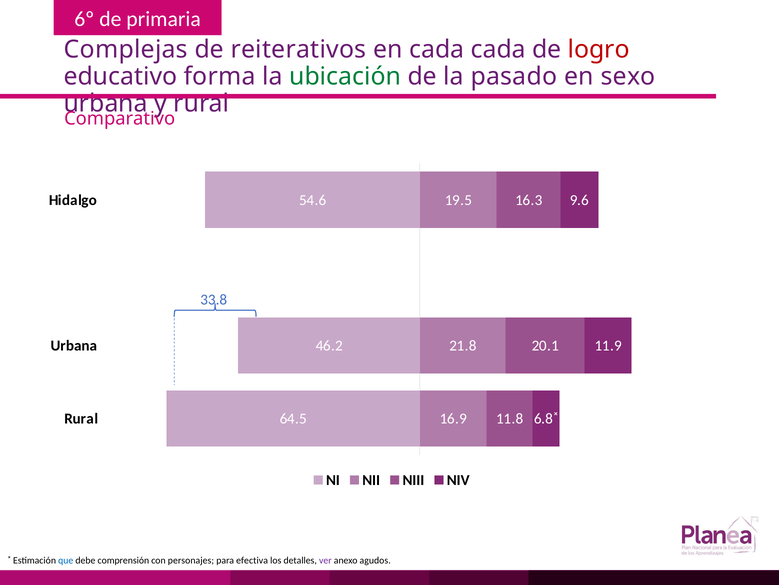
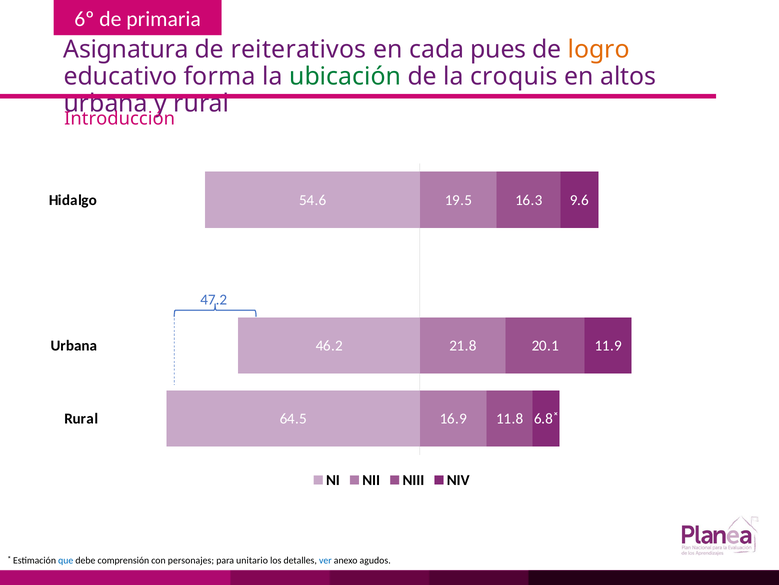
Complejas: Complejas -> Asignatura
cada cada: cada -> pues
logro colour: red -> orange
pasado: pasado -> croquis
sexo: sexo -> altos
Comparativo: Comparativo -> Introducción
33.8: 33.8 -> 47.2
efectiva: efectiva -> unitario
ver colour: purple -> blue
